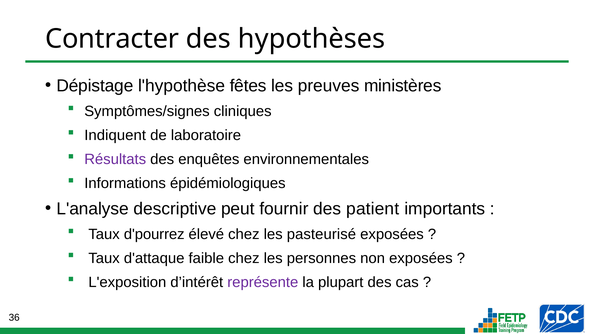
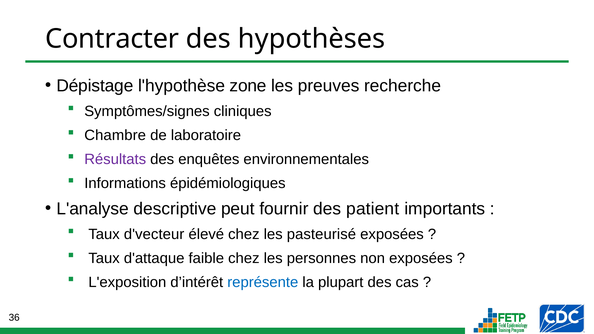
fêtes: fêtes -> zone
ministères: ministères -> recherche
Indiquent: Indiquent -> Chambre
d'pourrez: d'pourrez -> d'vecteur
représente colour: purple -> blue
